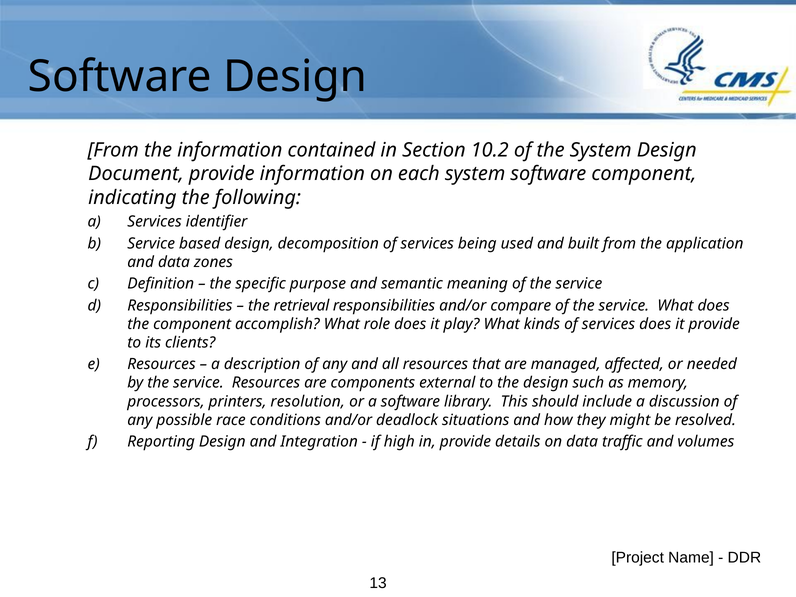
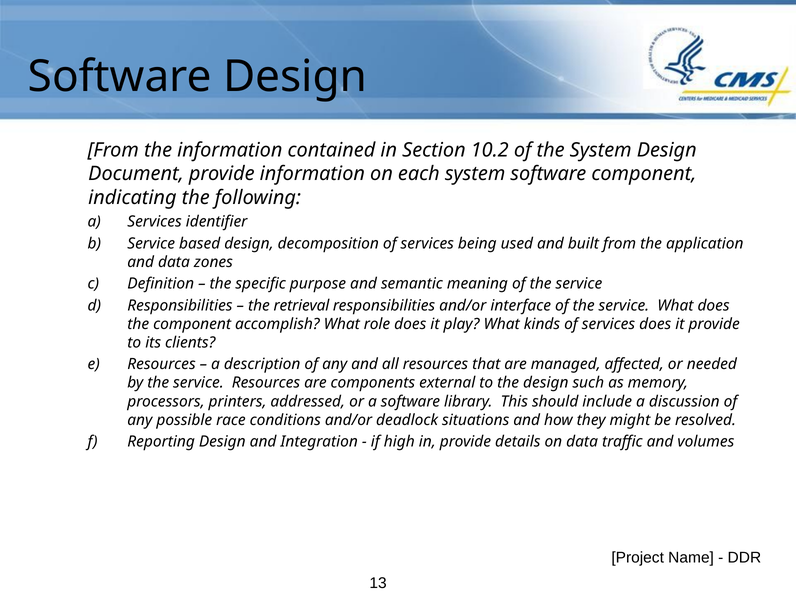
compare: compare -> interface
resolution: resolution -> addressed
